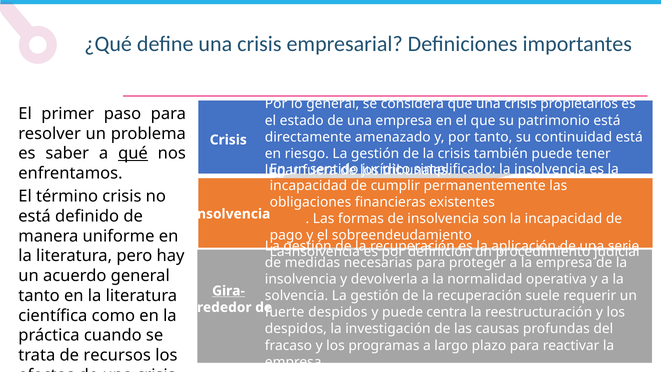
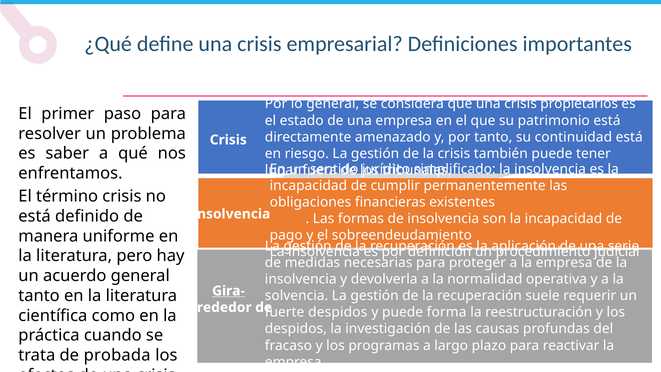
qué underline: present -> none
centra: centra -> forma
recursos: recursos -> probada
